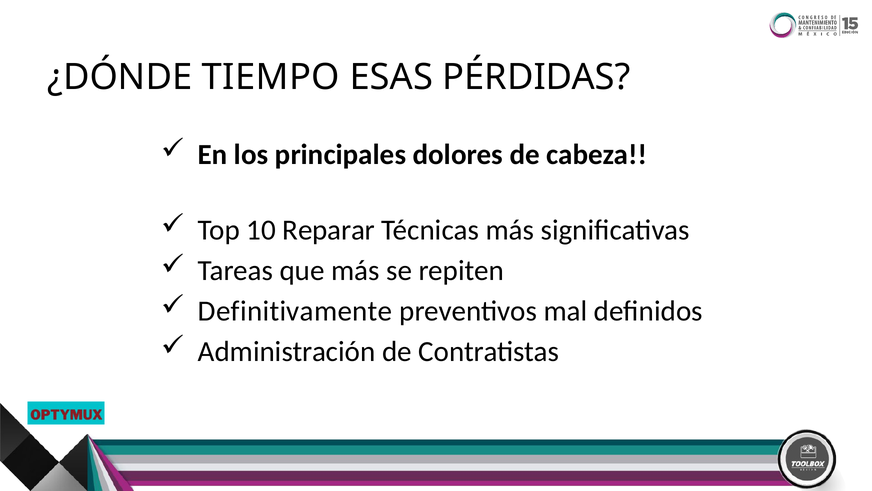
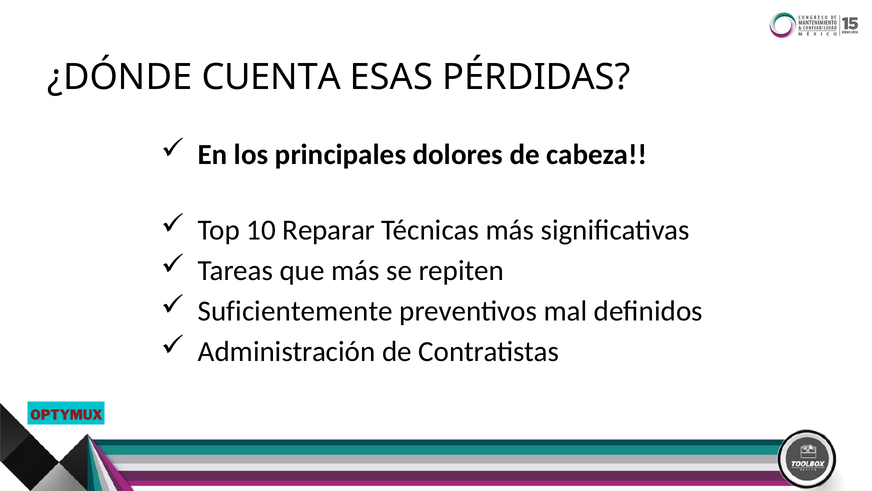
TIEMPO: TIEMPO -> CUENTA
Definitivamente: Definitivamente -> Suficientemente
